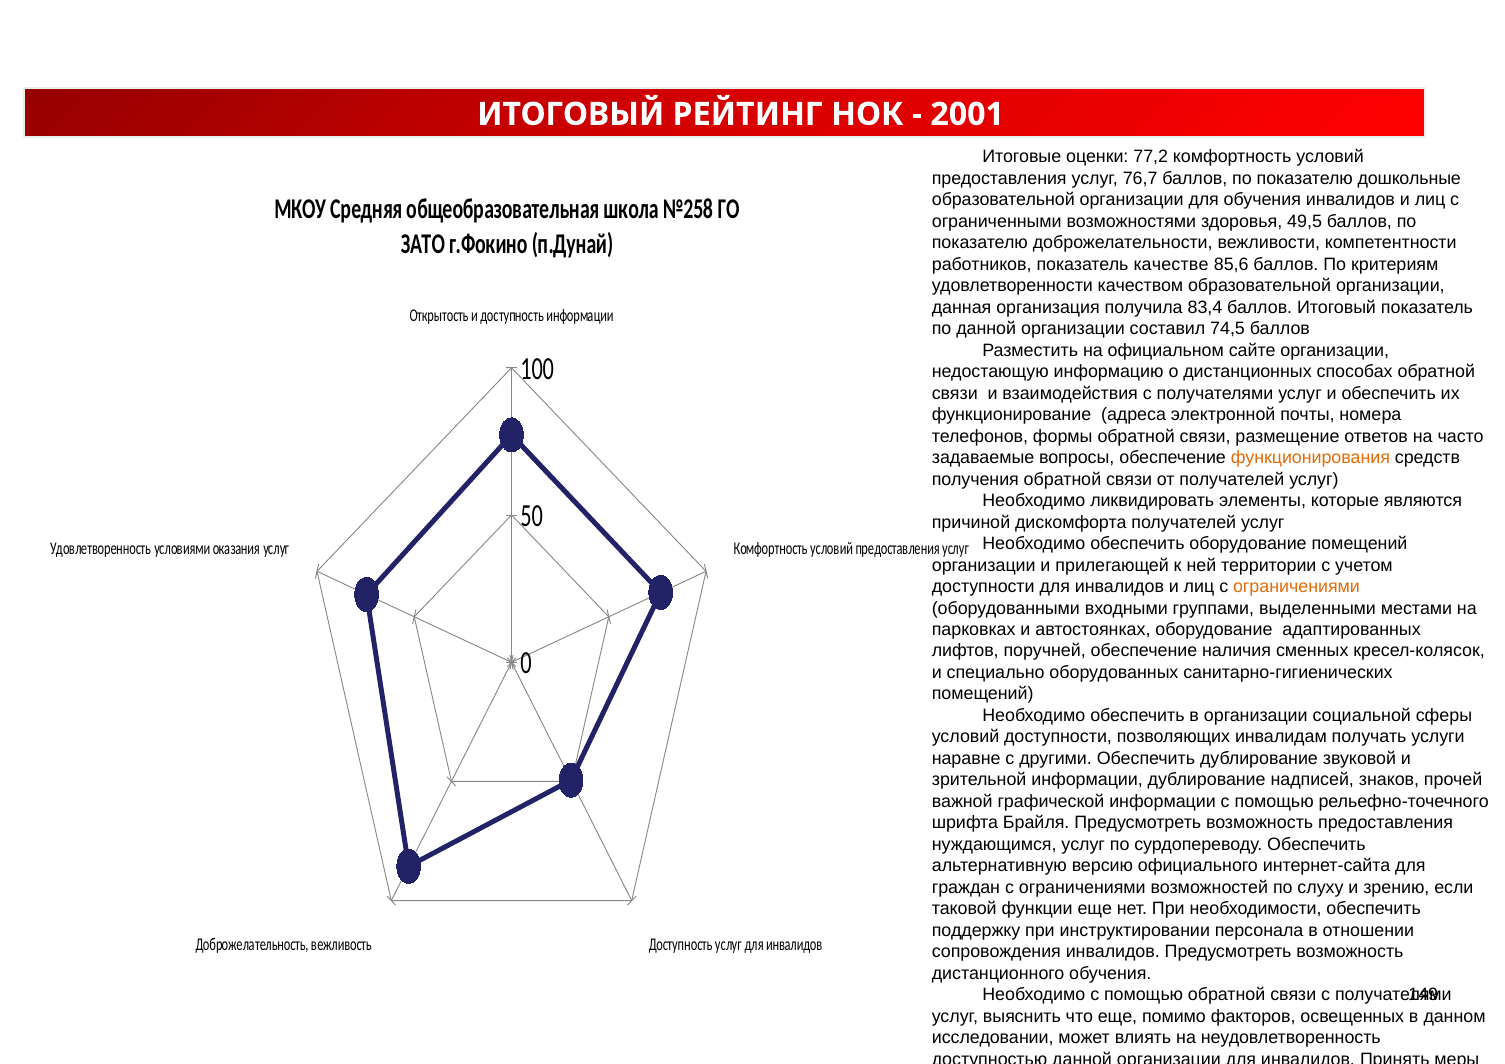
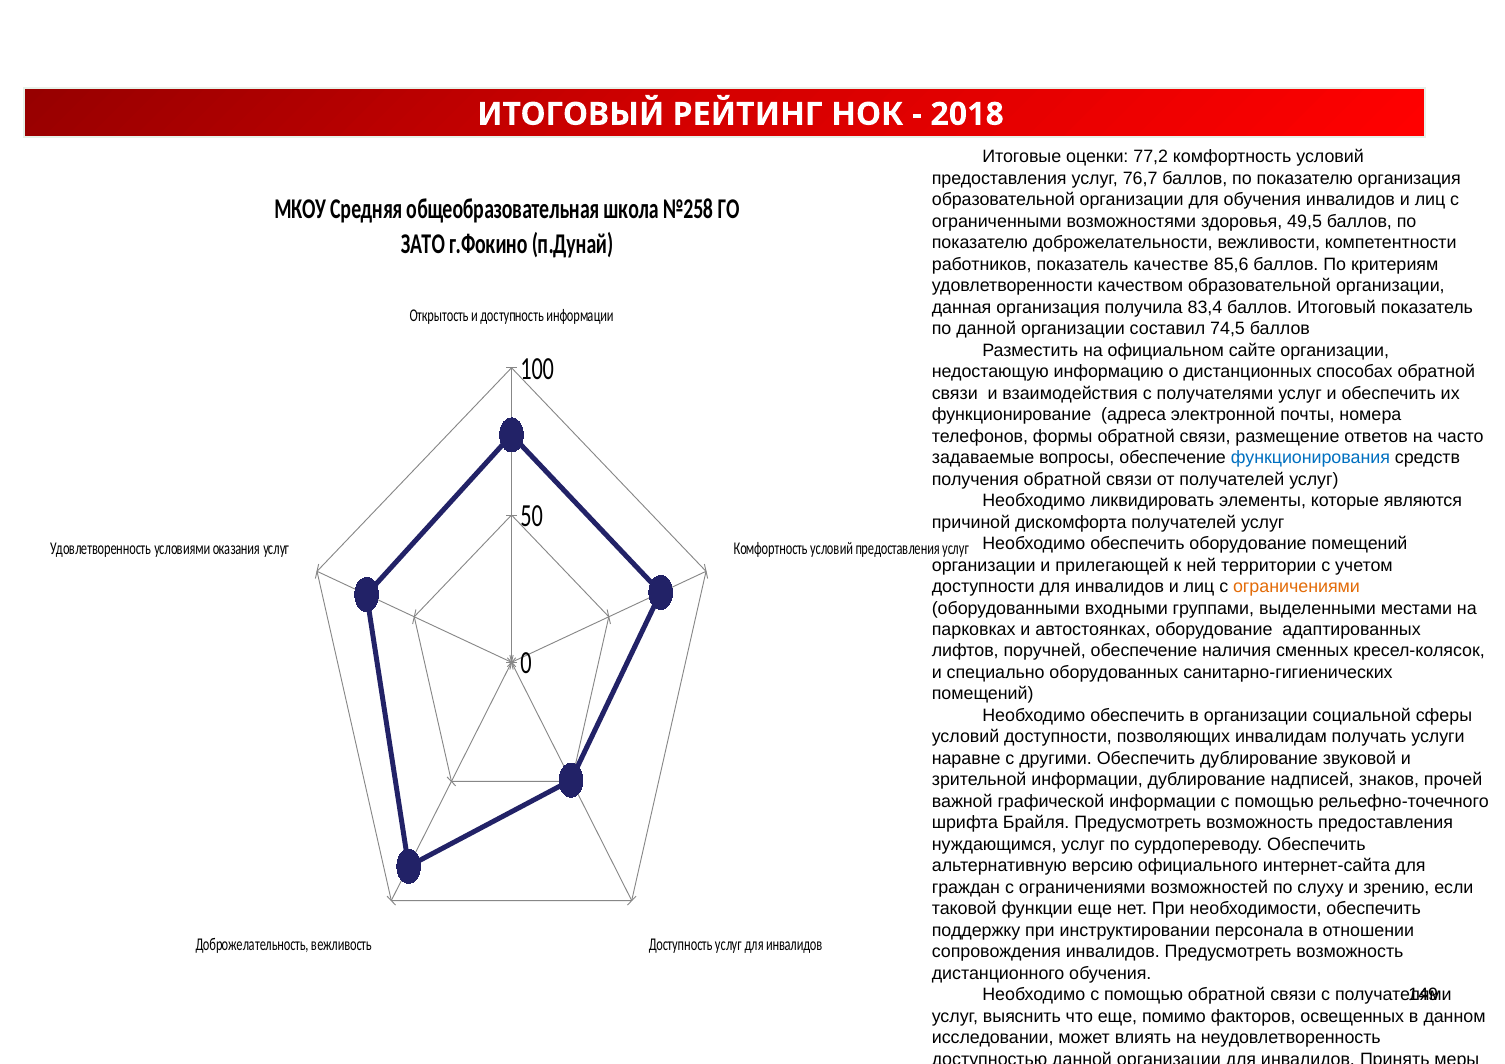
2001: 2001 -> 2018
показателю дошкольные: дошкольные -> организация
функционирования colour: orange -> blue
